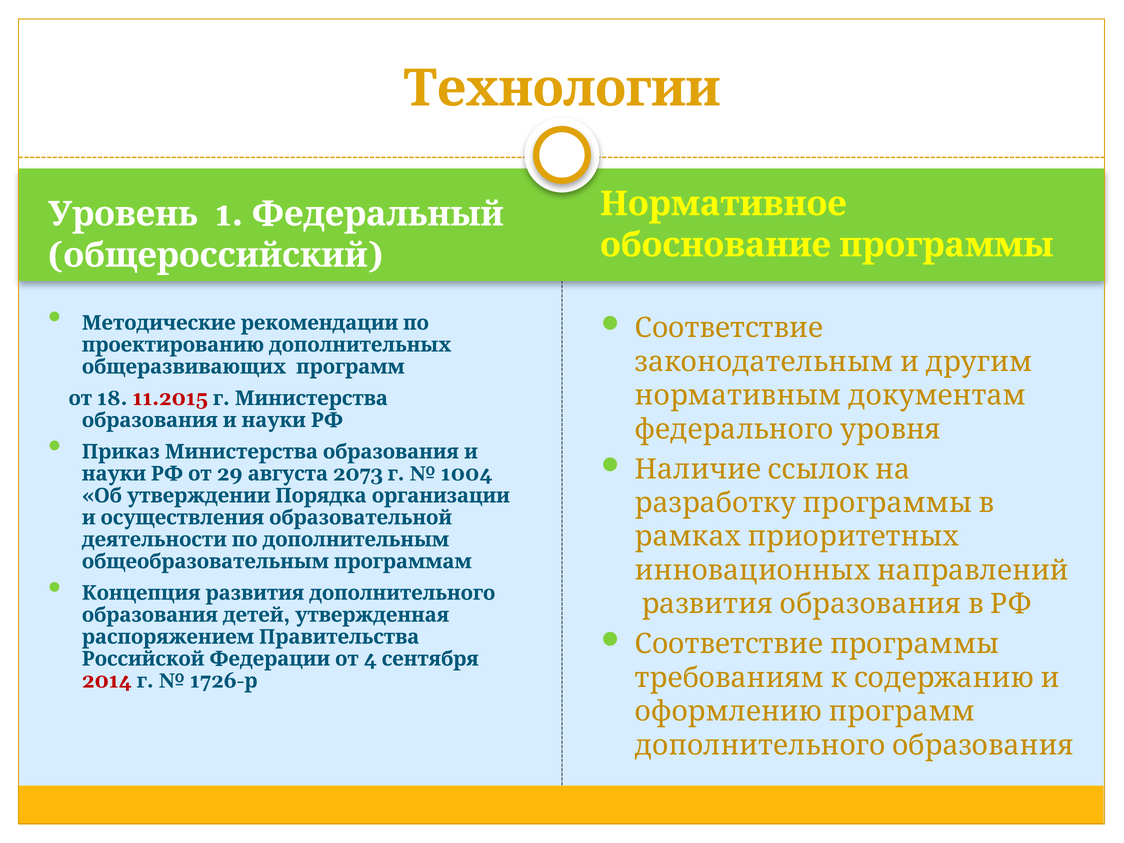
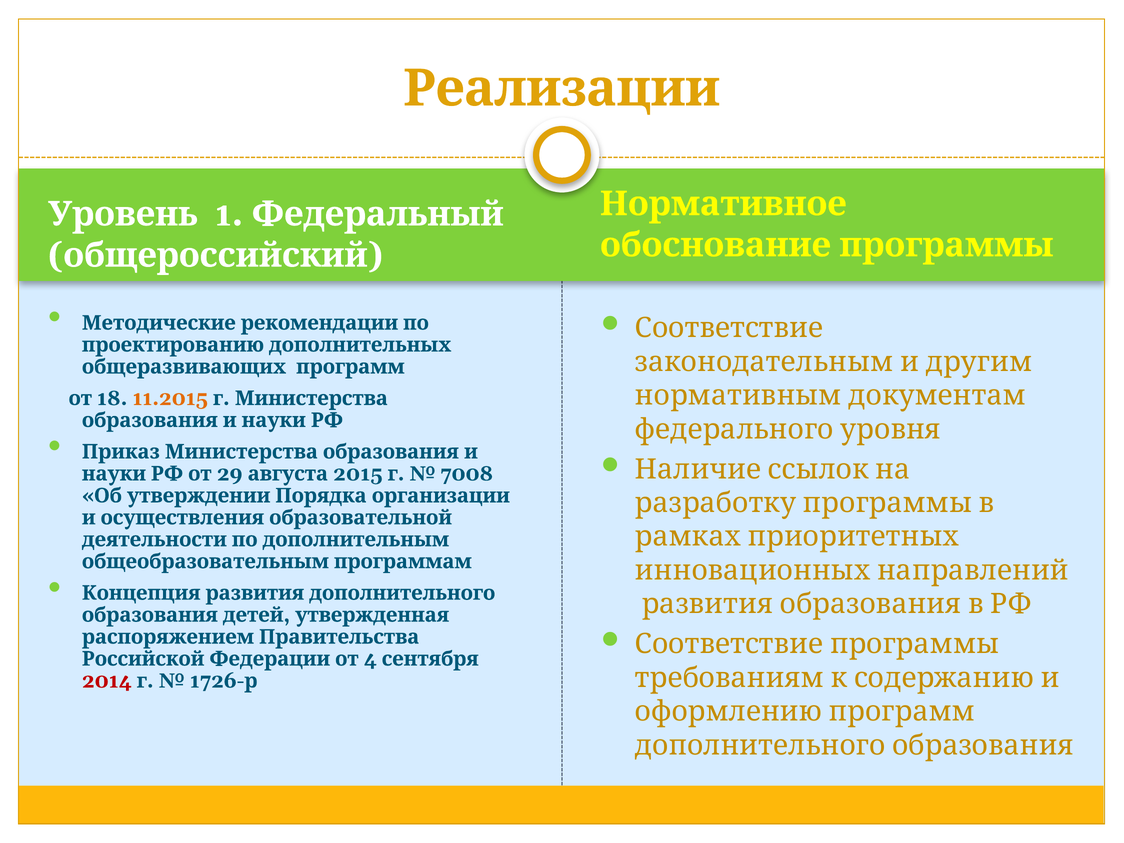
Технологии: Технологии -> Реализации
11.2015 colour: red -> orange
2073: 2073 -> 2015
1004: 1004 -> 7008
